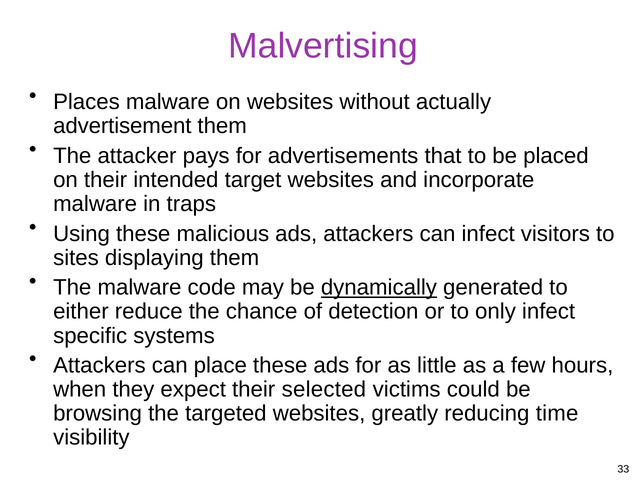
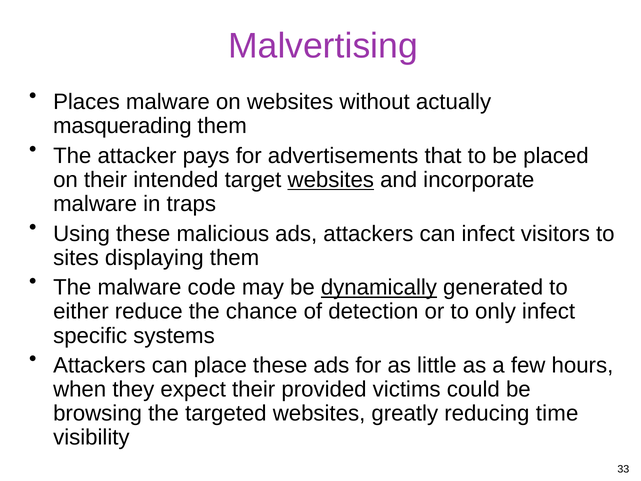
advertisement: advertisement -> masquerading
websites at (331, 180) underline: none -> present
selected: selected -> provided
